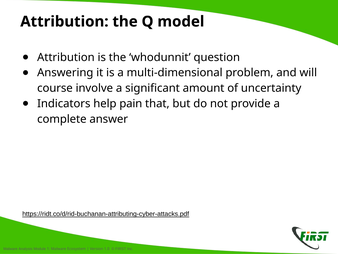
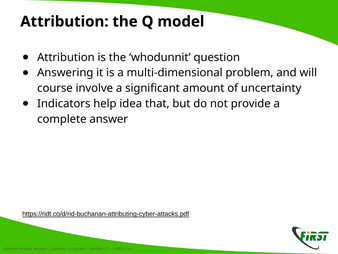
pain: pain -> idea
